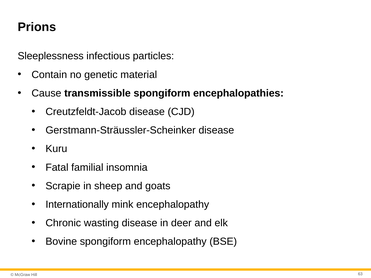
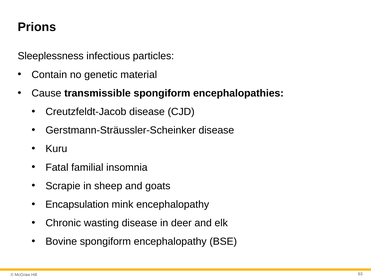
Internationally: Internationally -> Encapsulation
